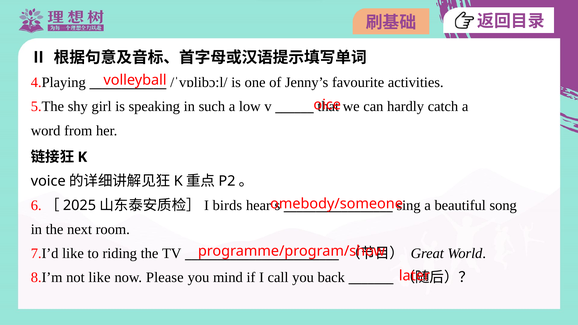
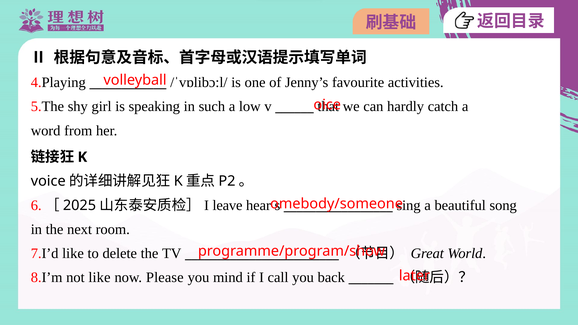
birds: birds -> leave
riding: riding -> delete
